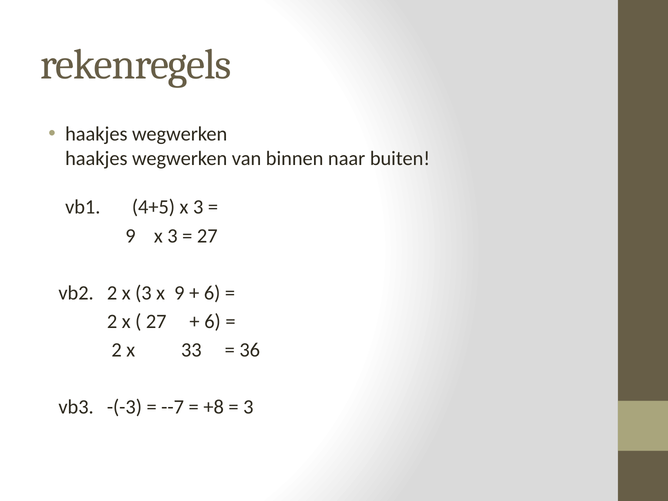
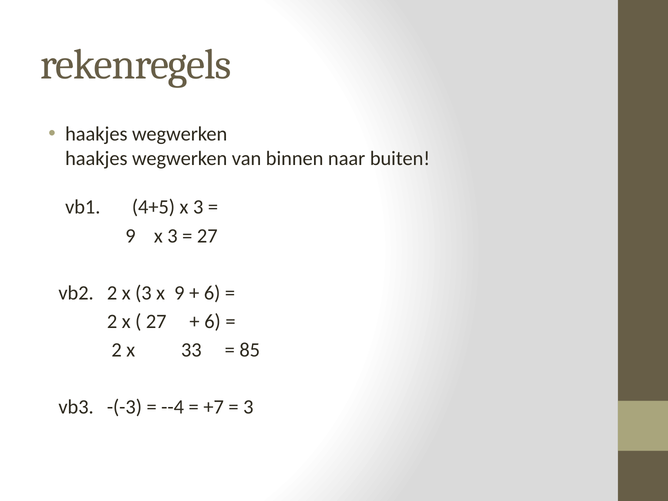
36: 36 -> 85
--7: --7 -> --4
+8: +8 -> +7
